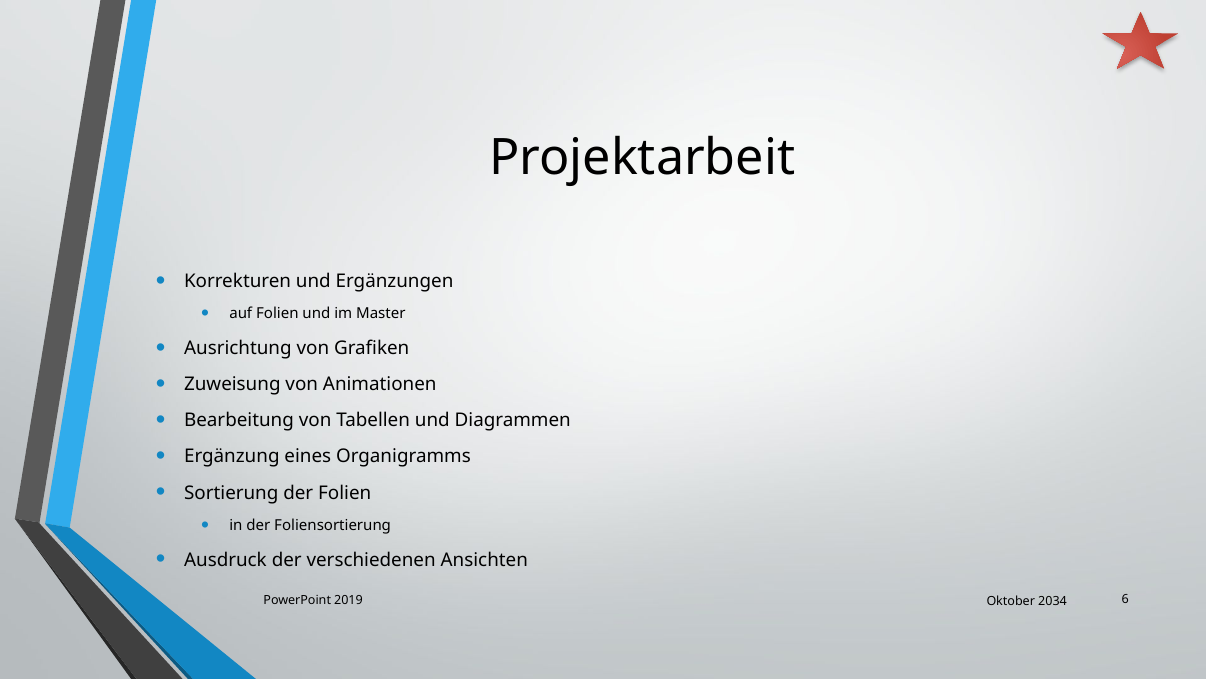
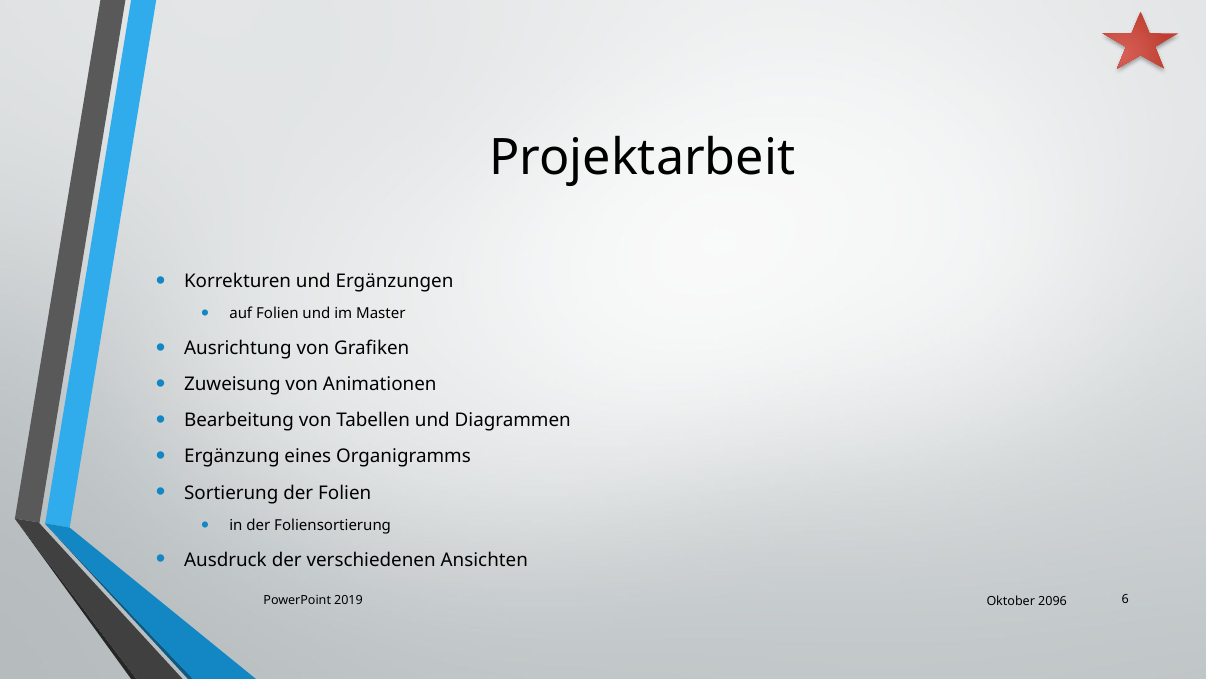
2034: 2034 -> 2096
